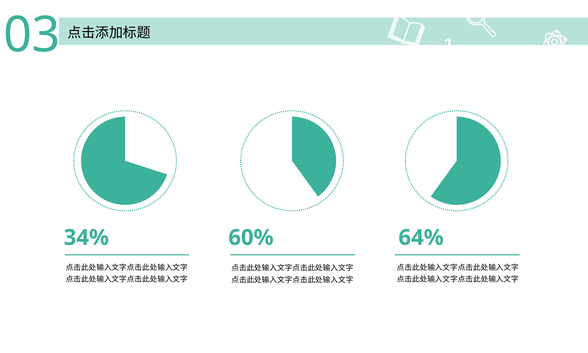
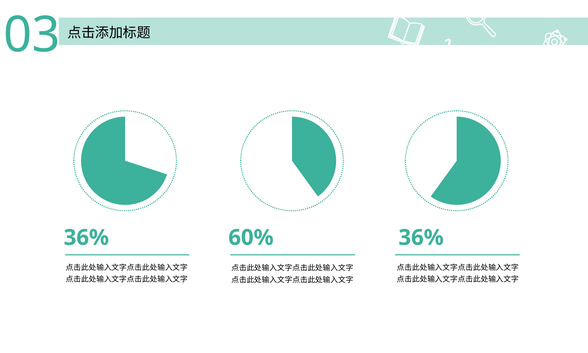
34% at (86, 237): 34% -> 36%
60% 64%: 64% -> 36%
